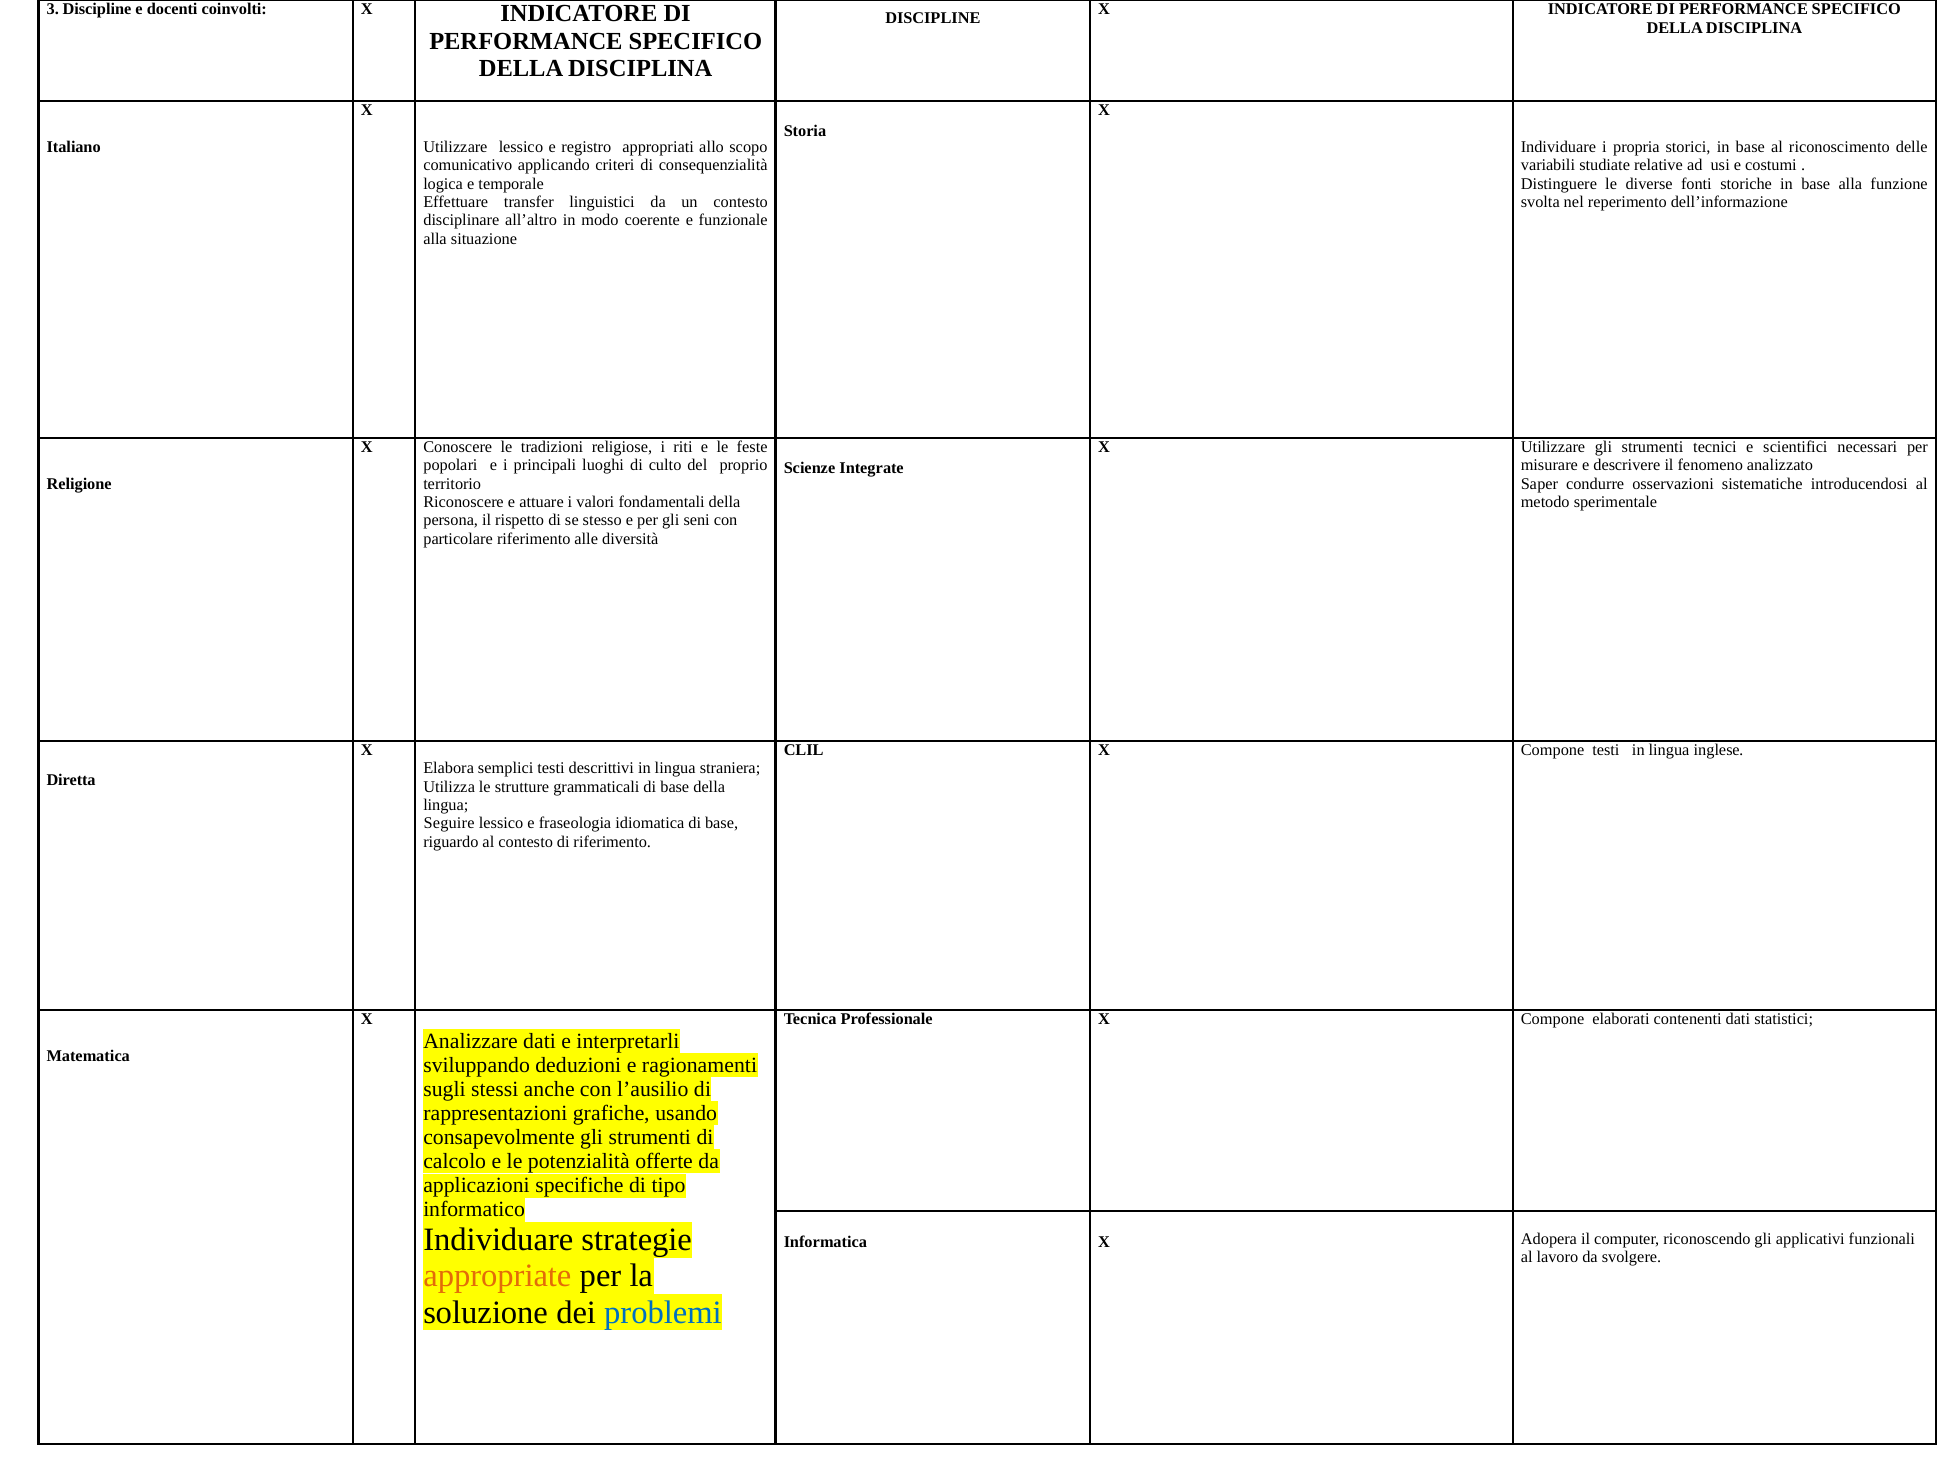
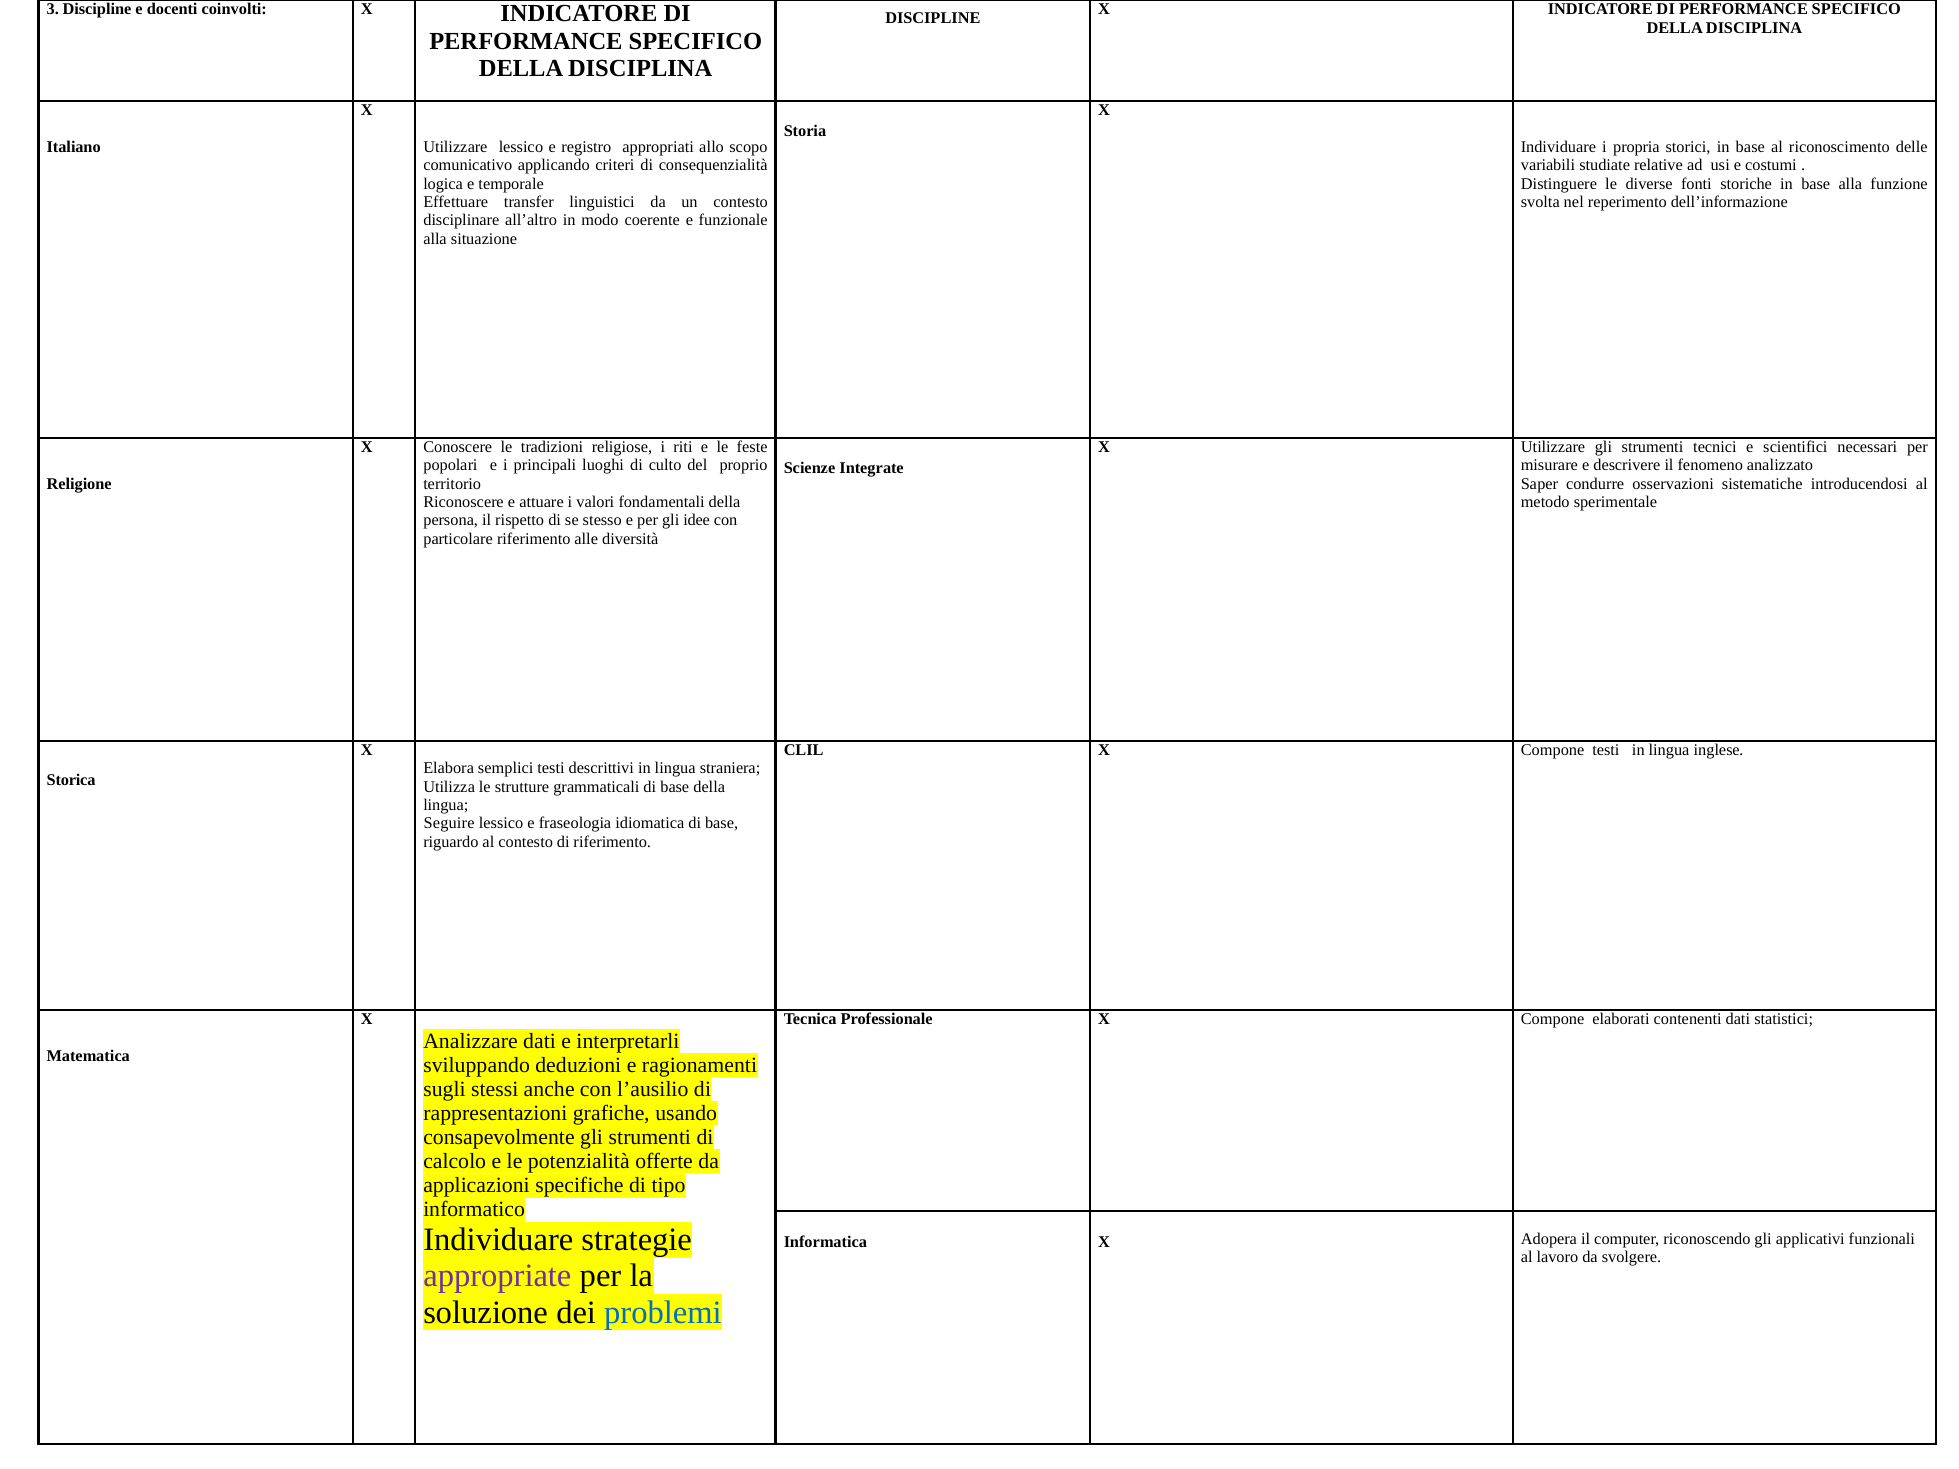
seni: seni -> idee
Diretta: Diretta -> Storica
appropriate colour: orange -> purple
